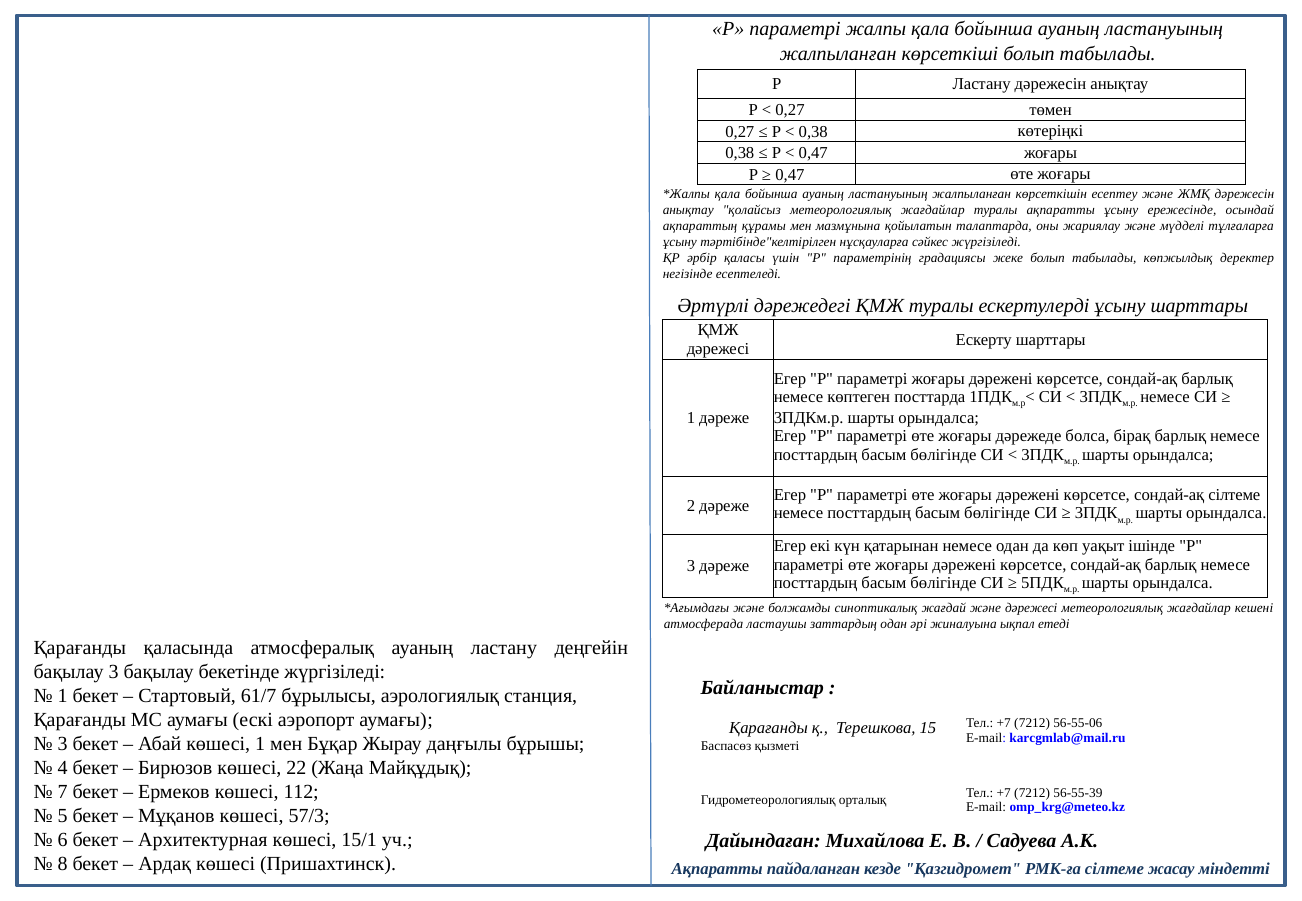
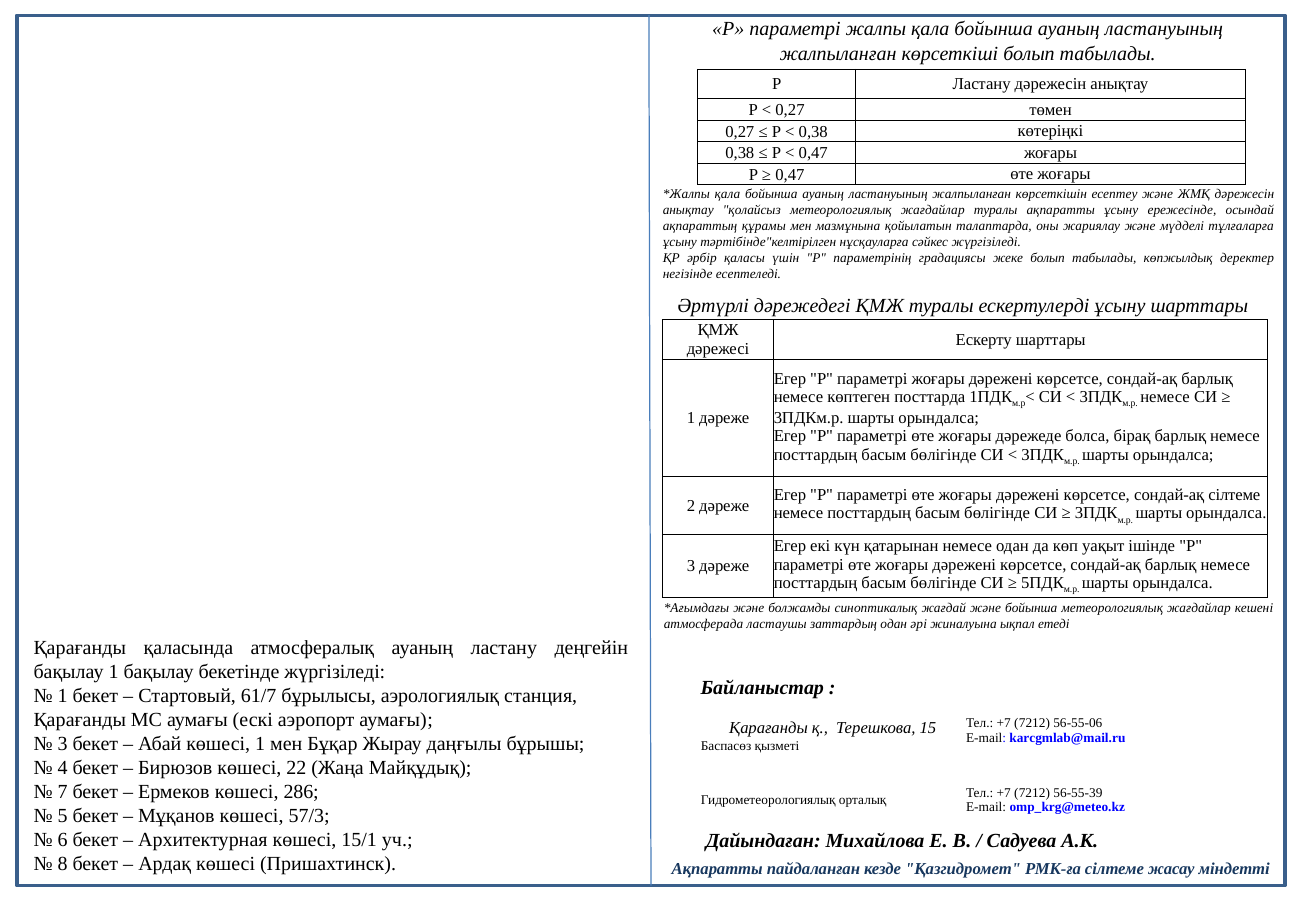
және дәрежесі: дәрежесі -> бойынша
бақылау 3: 3 -> 1
112: 112 -> 286
